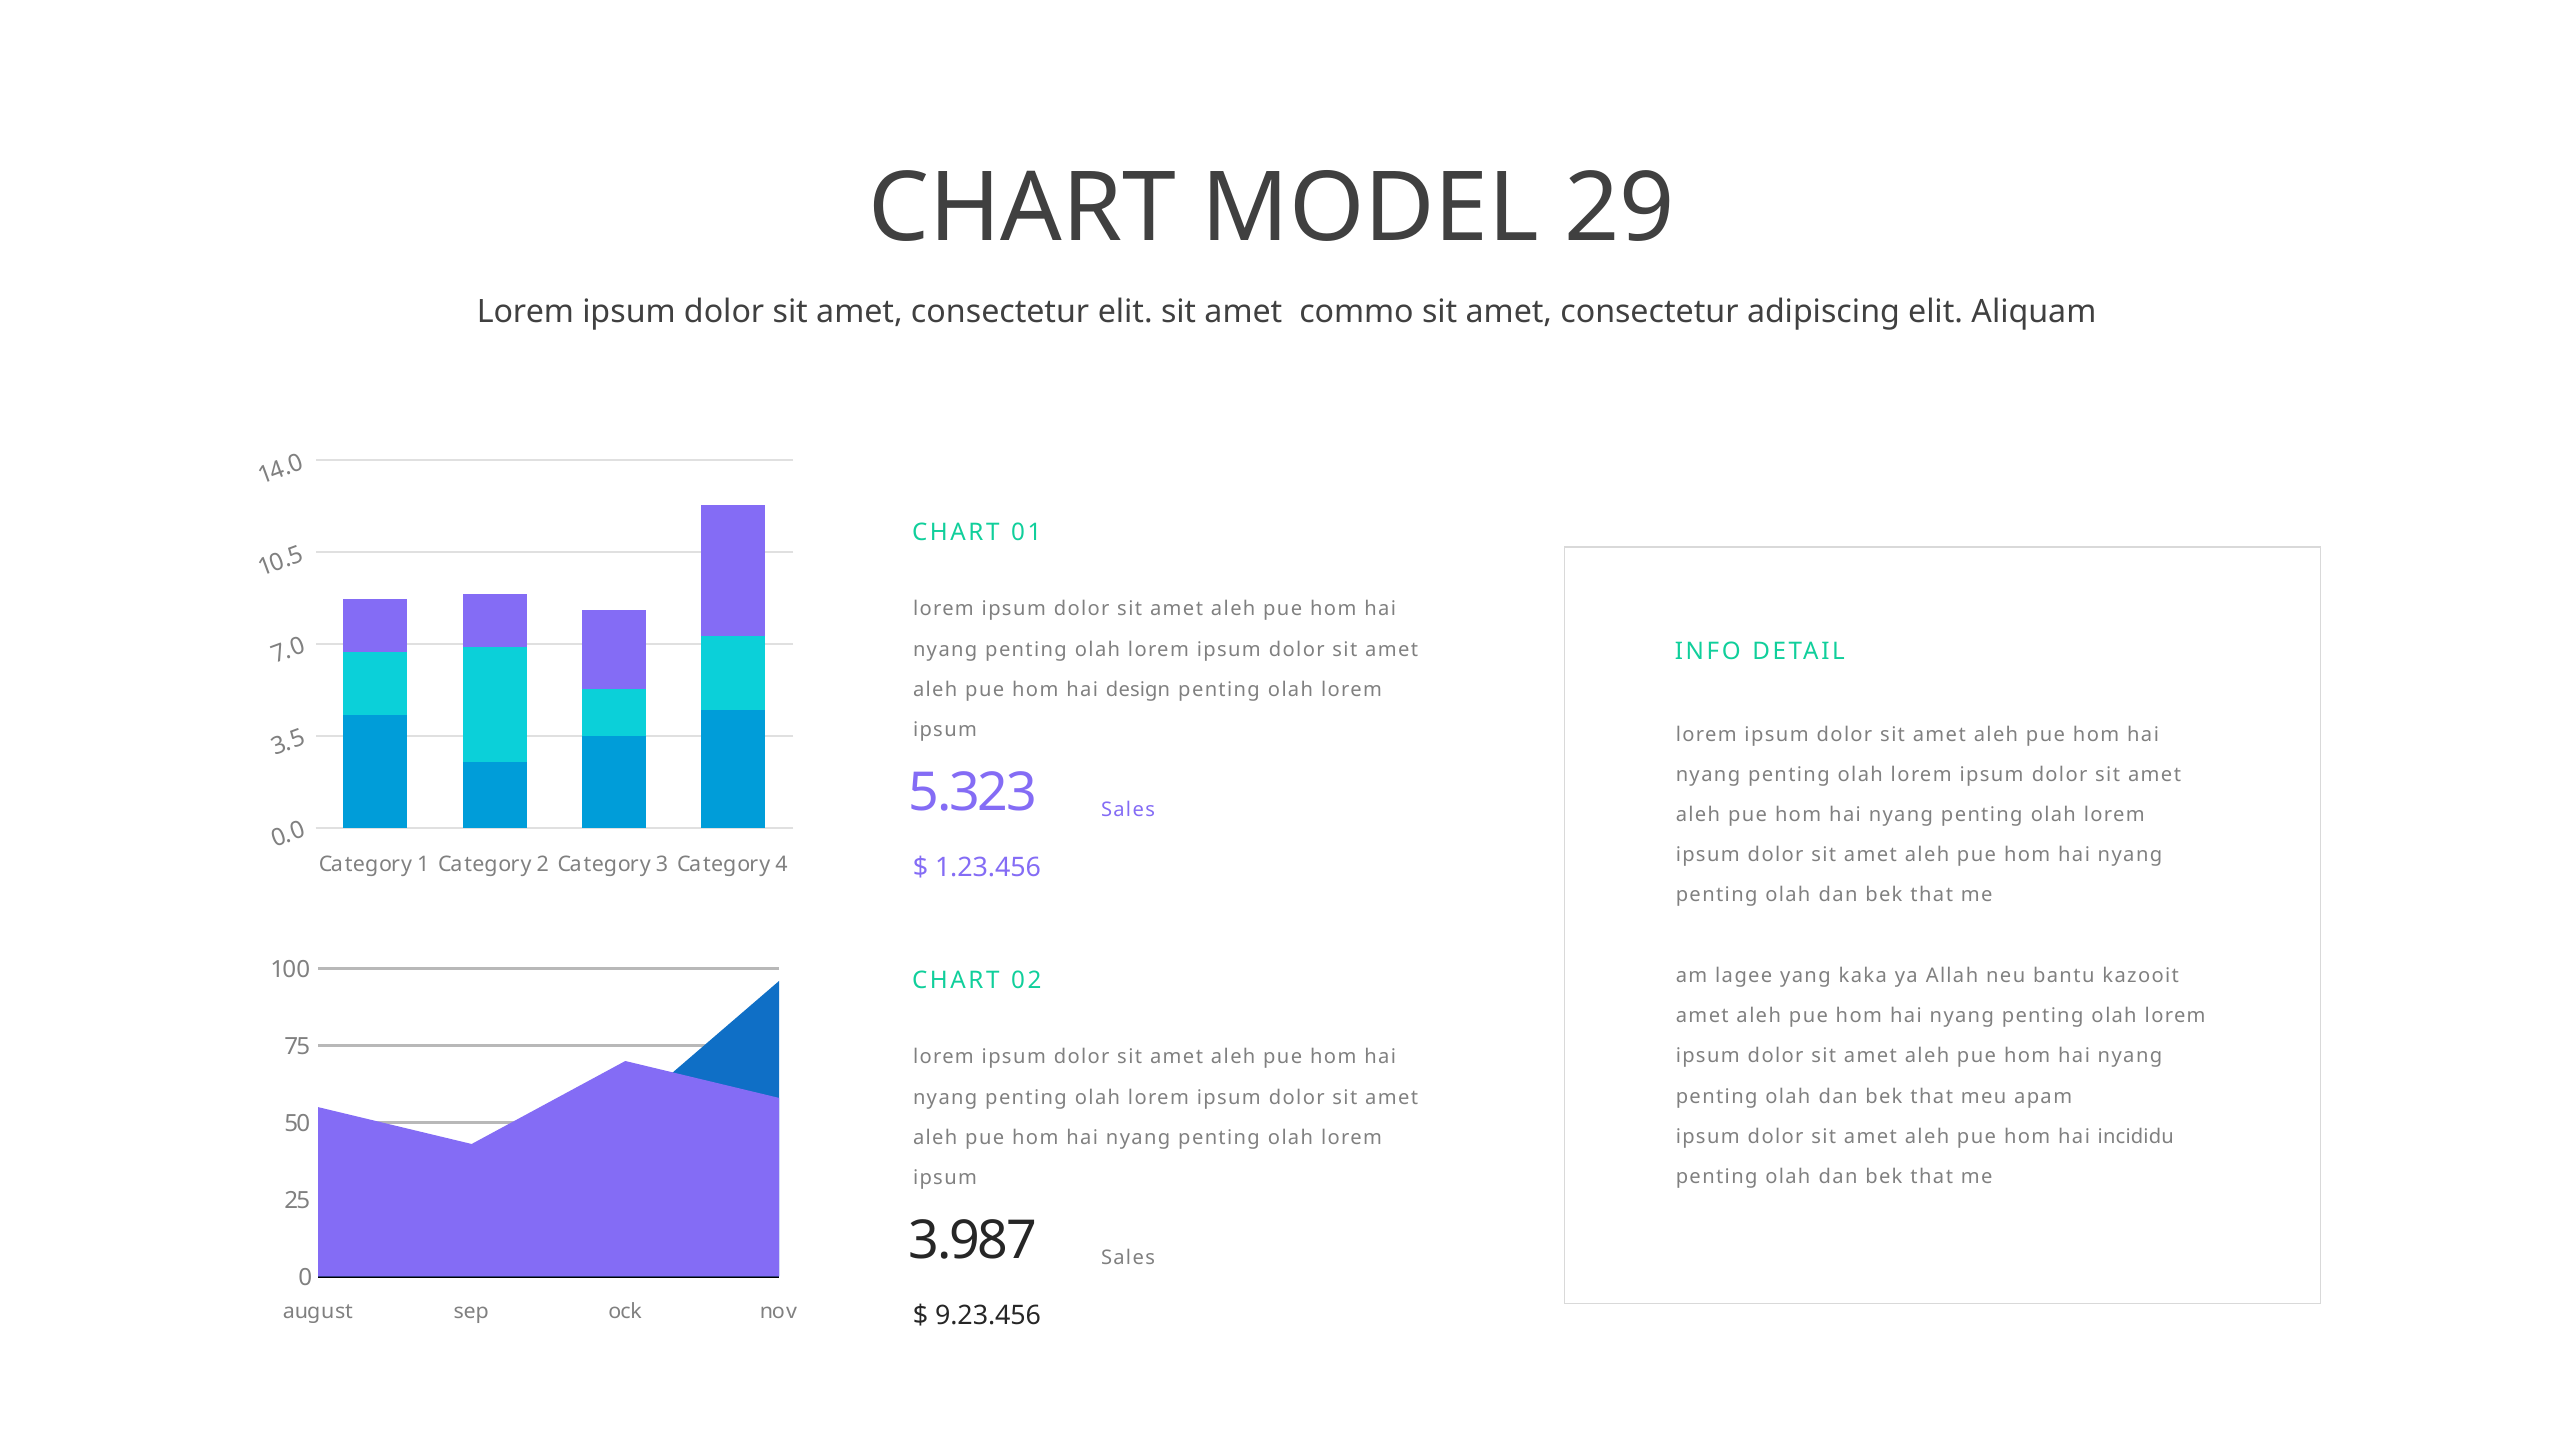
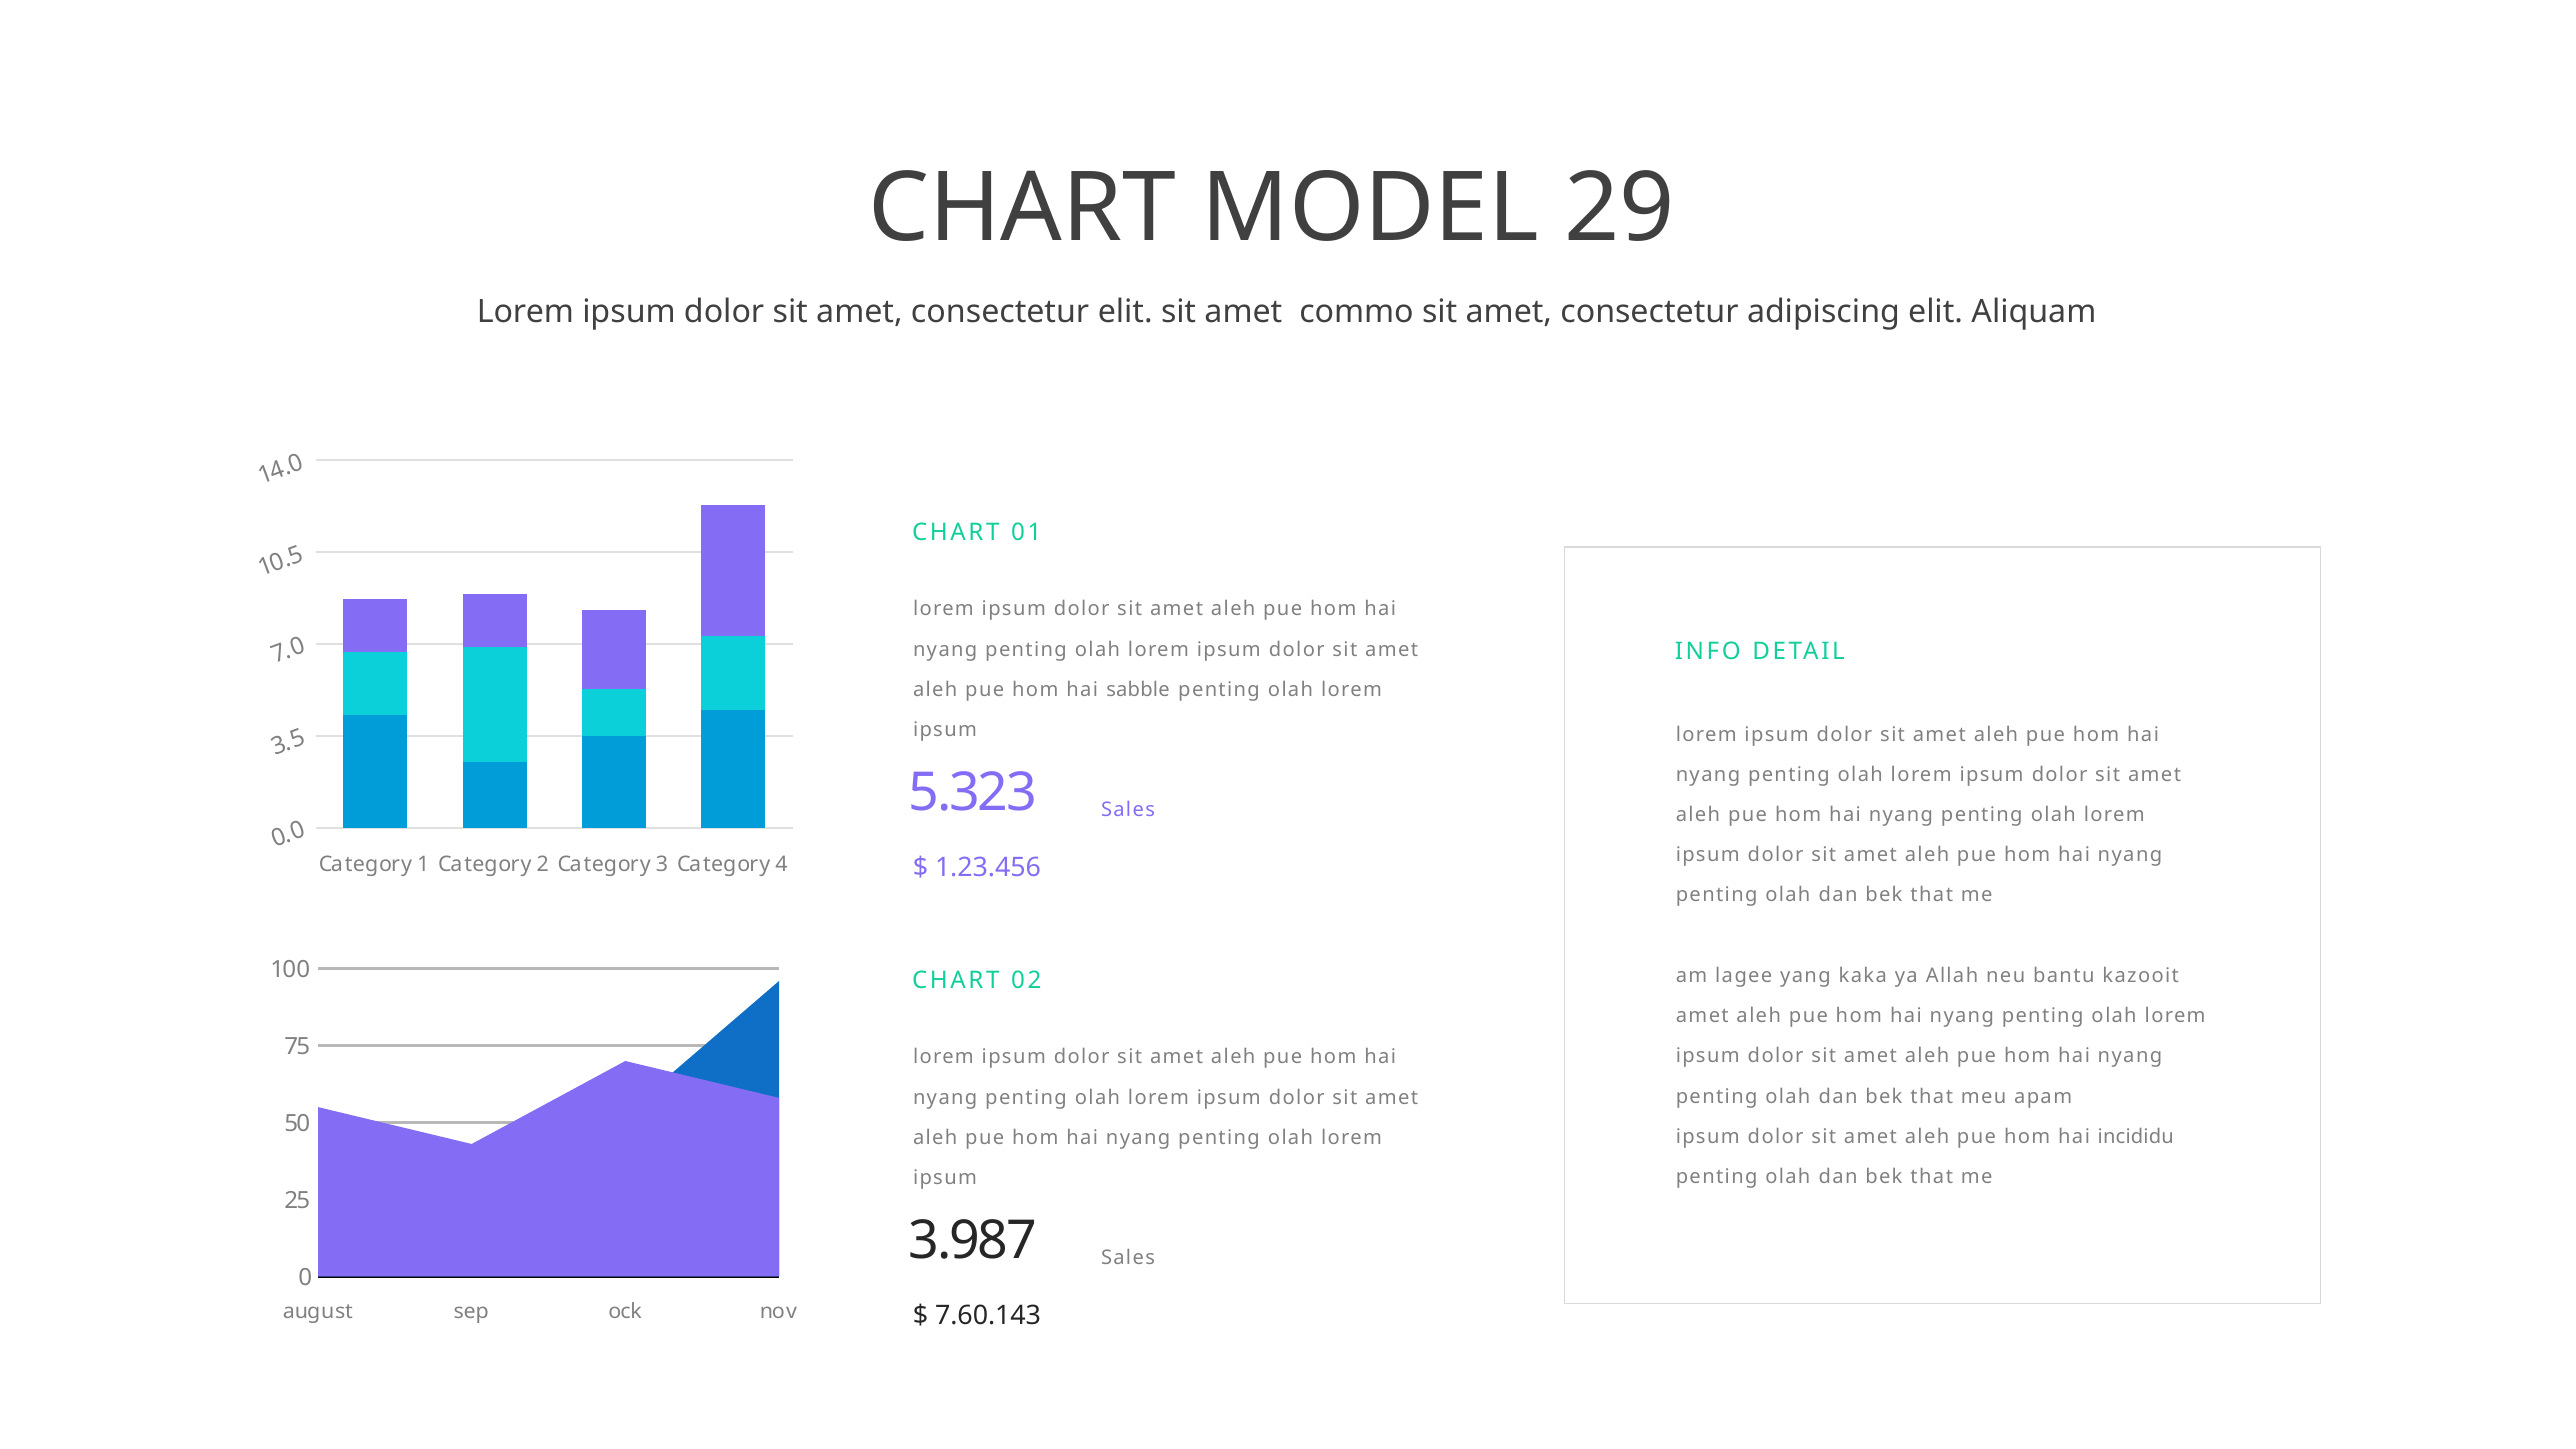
design: design -> sabble
9.23.456: 9.23.456 -> 7.60.143
